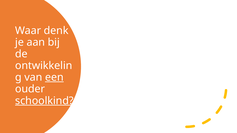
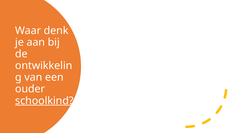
een underline: present -> none
